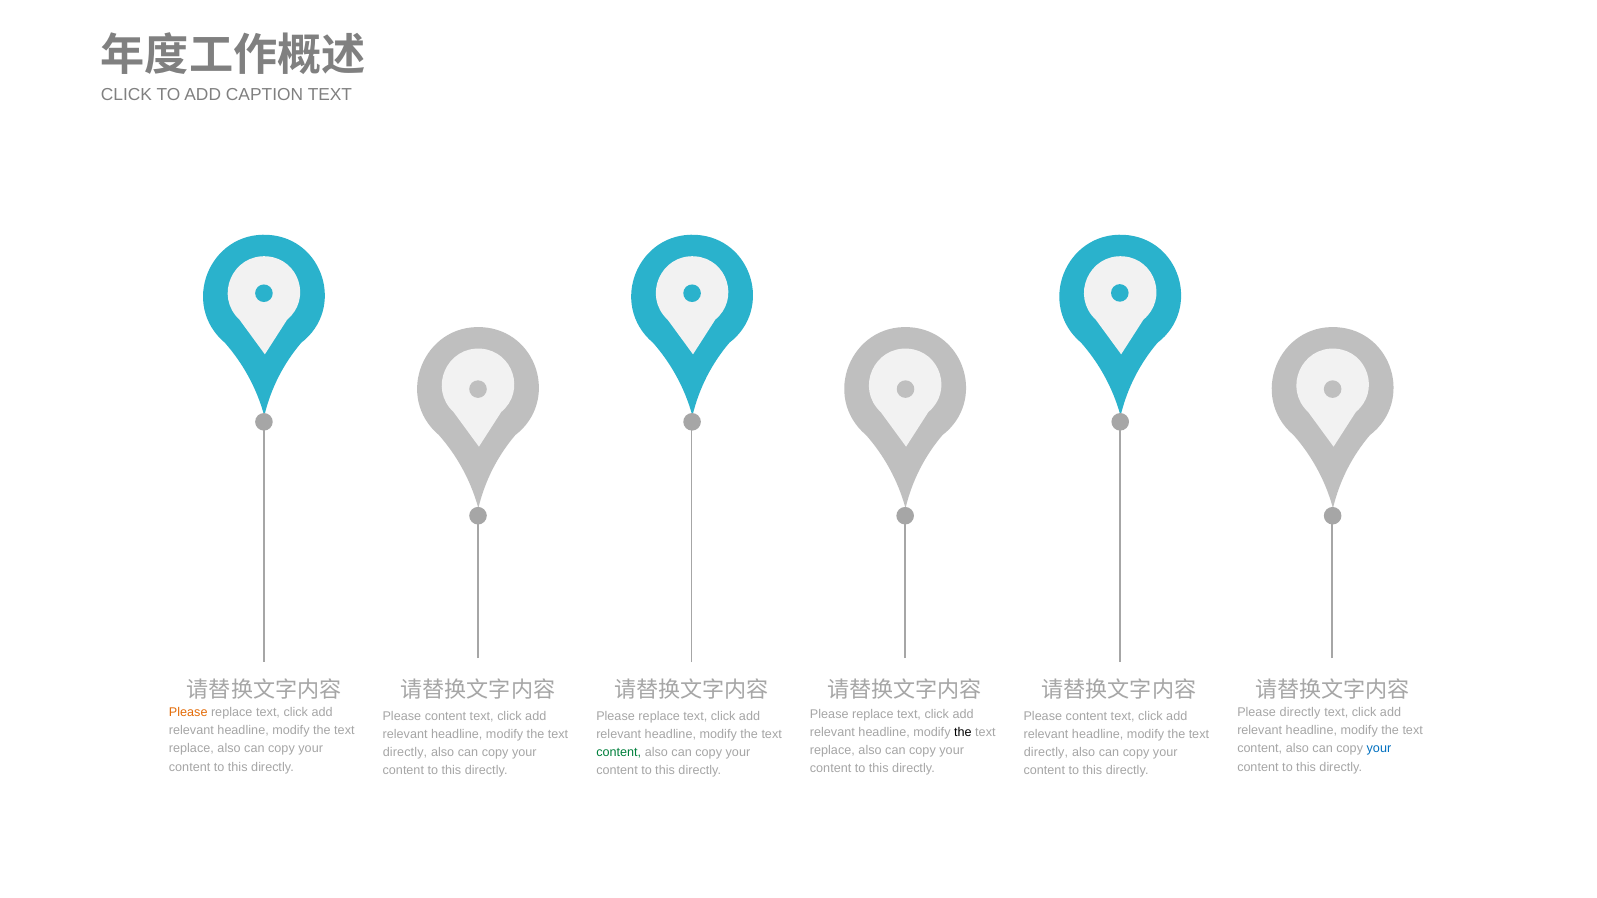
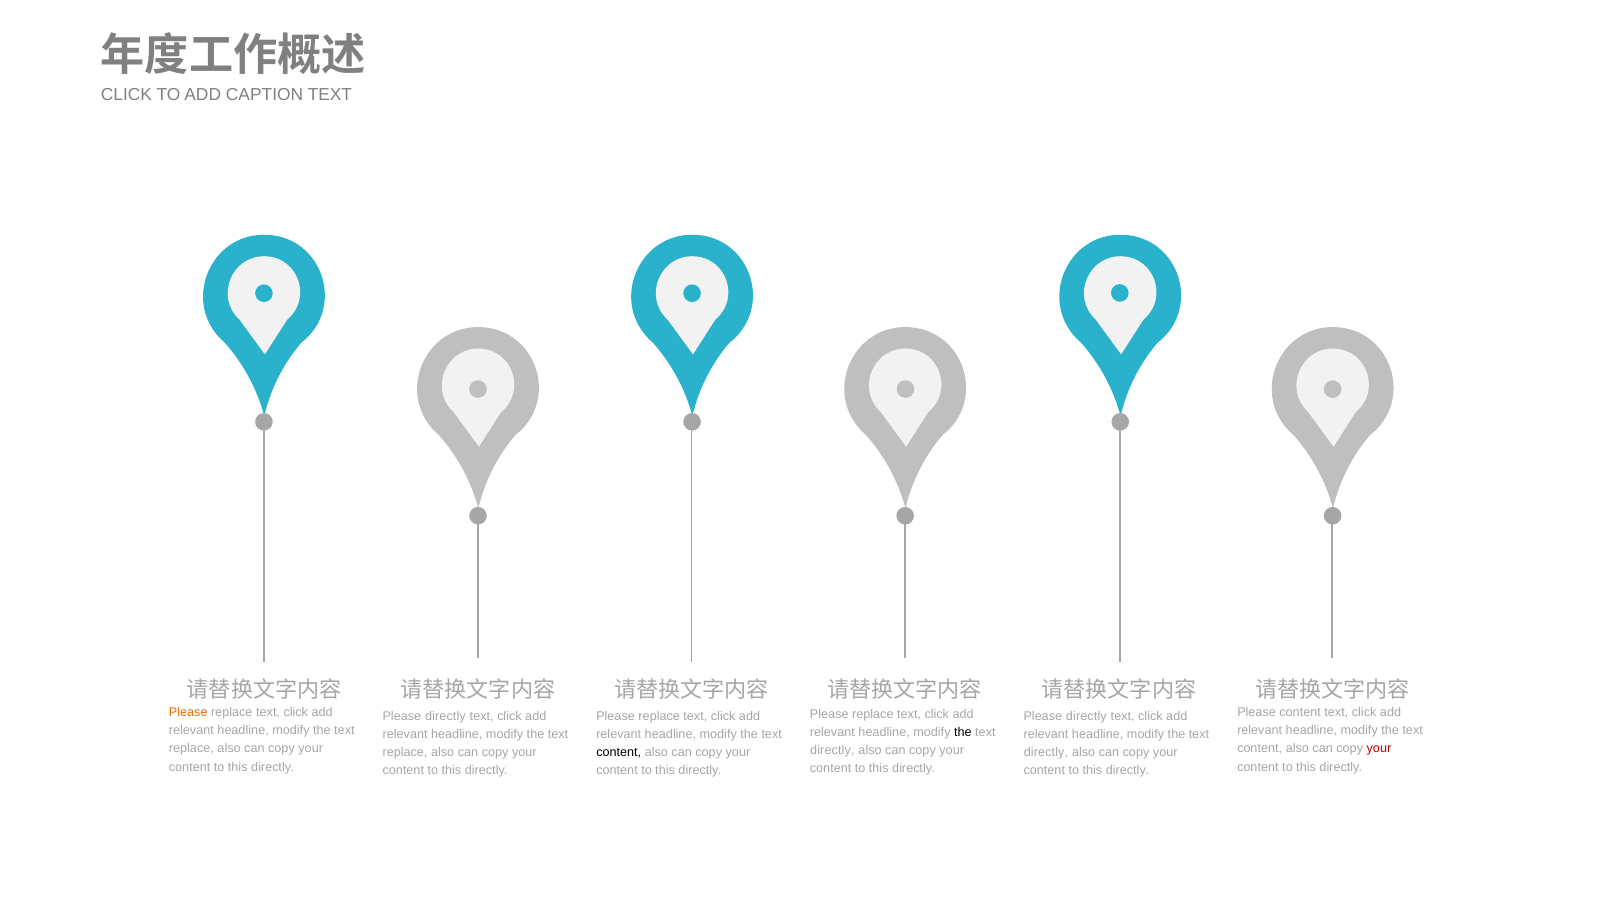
Please directly: directly -> content
content at (445, 716): content -> directly
content at (1086, 716): content -> directly
your at (1379, 749) colour: blue -> red
replace at (832, 751): replace -> directly
directly at (405, 753): directly -> replace
content at (619, 753) colour: green -> black
